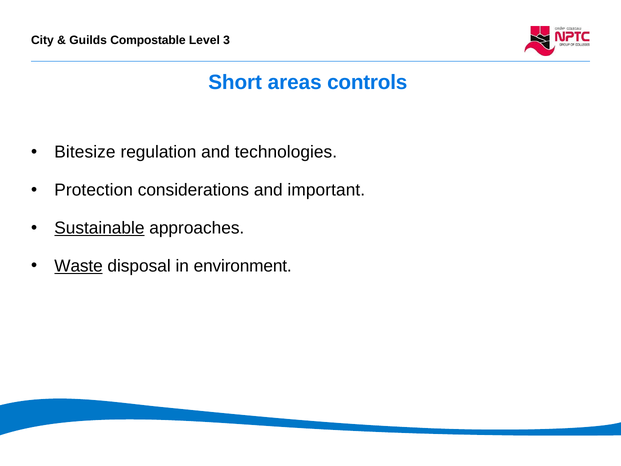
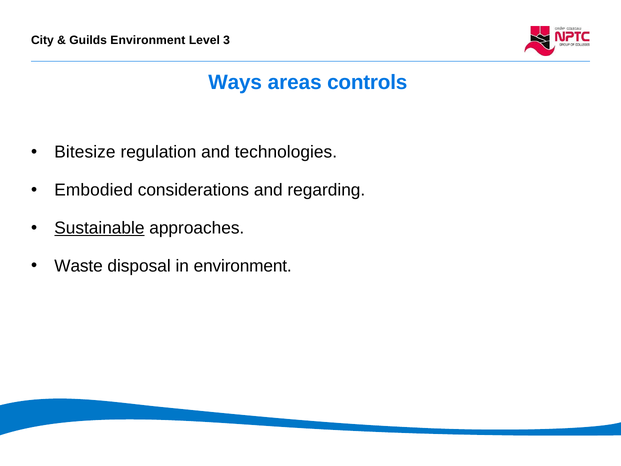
Compostable at (148, 40): Compostable -> Environment
Short: Short -> Ways
Protection: Protection -> Embodied
important: important -> regarding
Waste underline: present -> none
